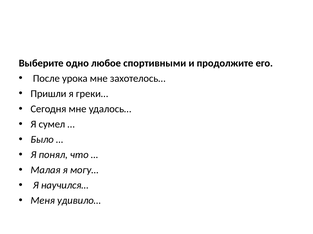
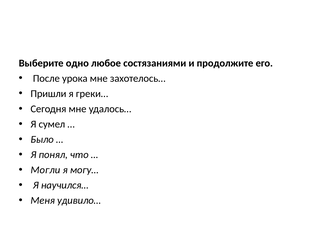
спортивными: спортивными -> состязаниями
Малая: Малая -> Могли
